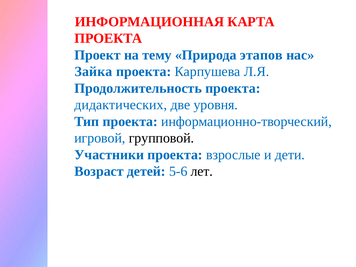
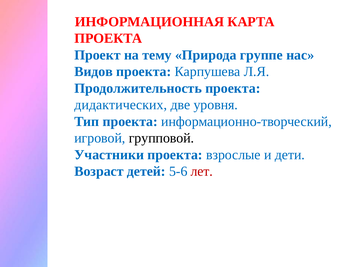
этапов: этапов -> группе
Зайка: Зайка -> Видов
лет colour: black -> red
